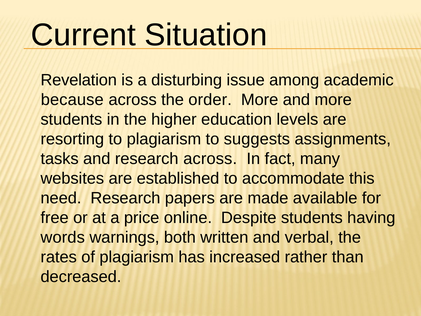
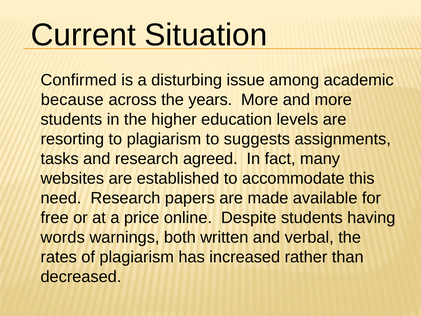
Revelation: Revelation -> Confirmed
order: order -> years
research across: across -> agreed
